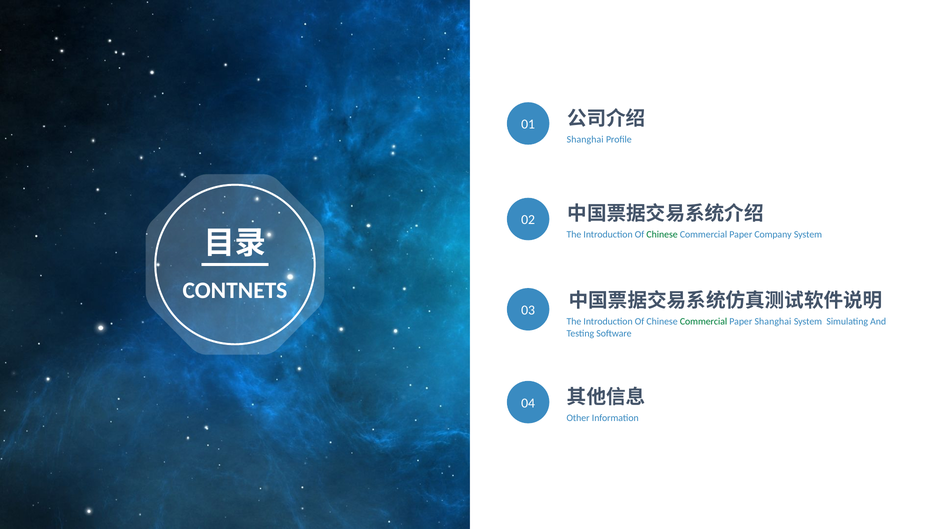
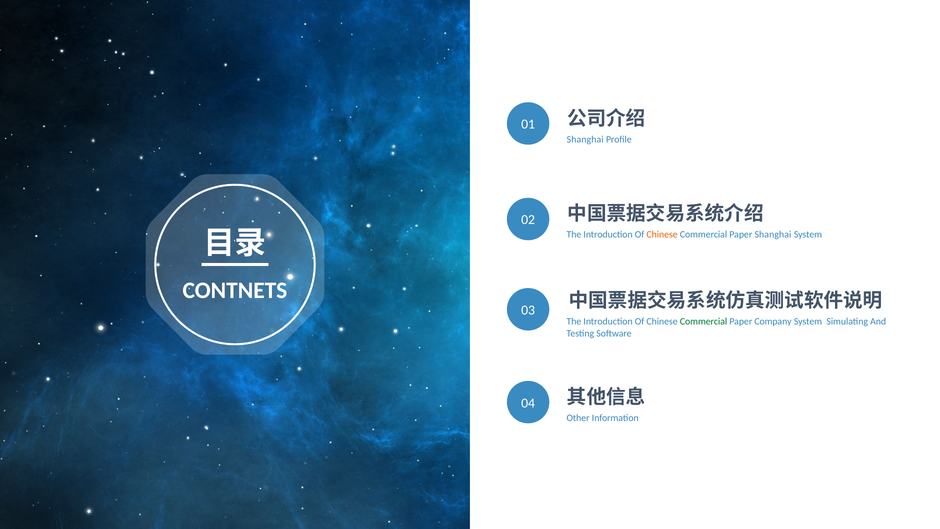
Chinese at (662, 234) colour: green -> orange
Paper Company: Company -> Shanghai
Paper Shanghai: Shanghai -> Company
